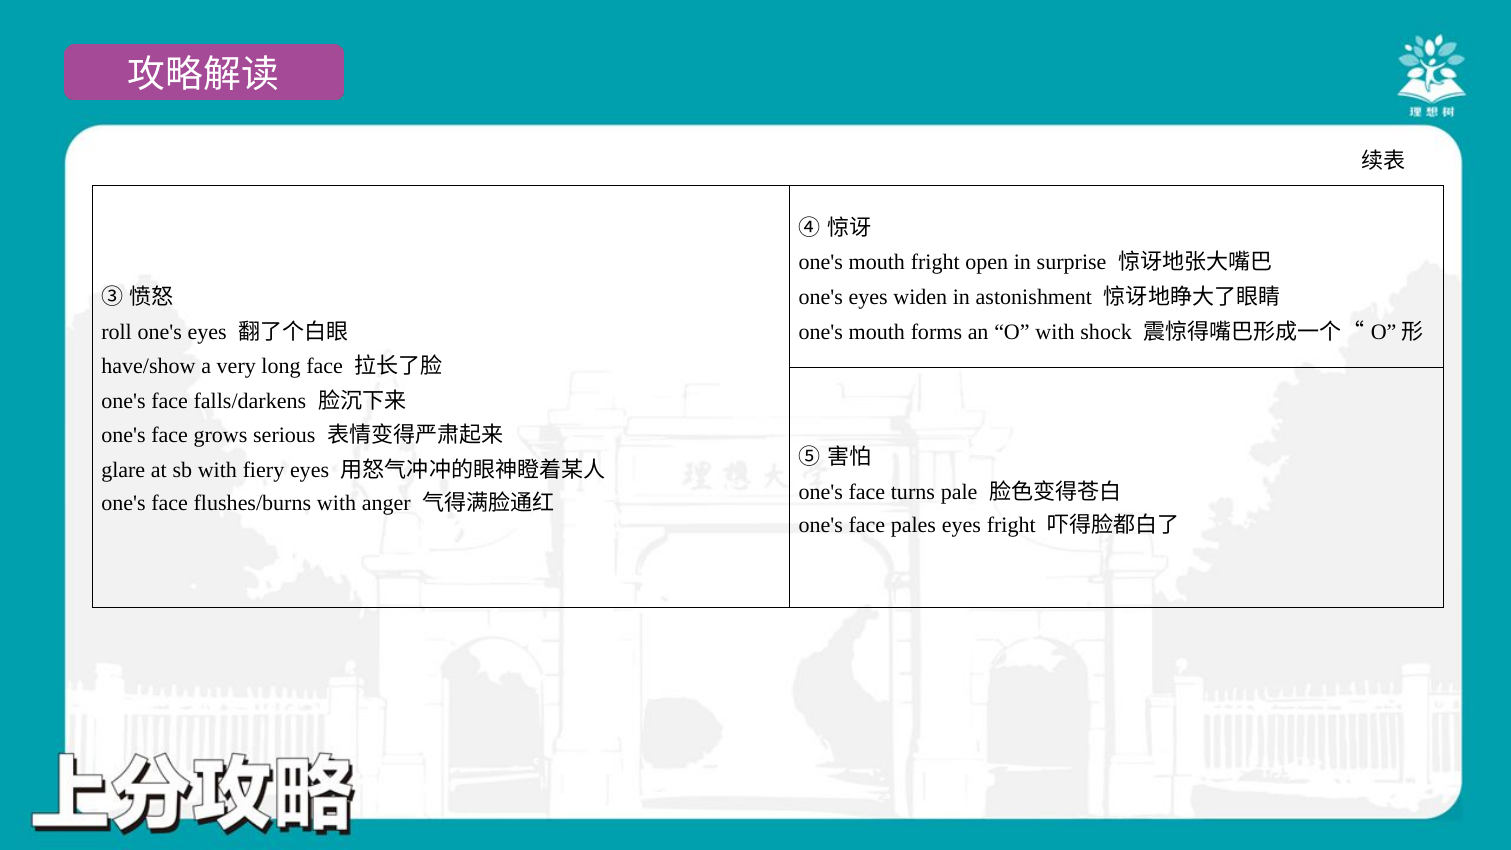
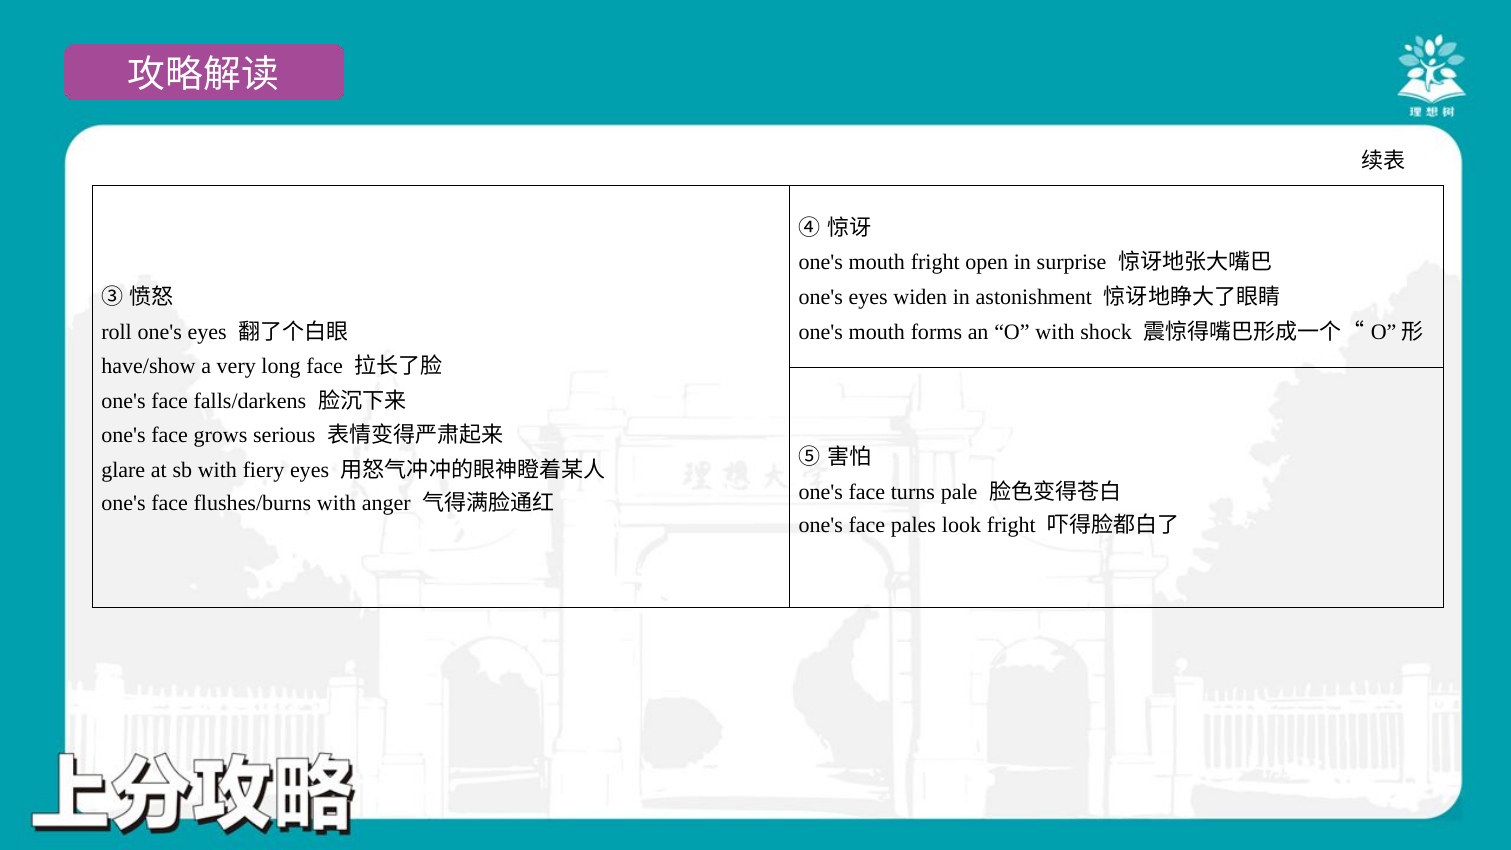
pales eyes: eyes -> look
